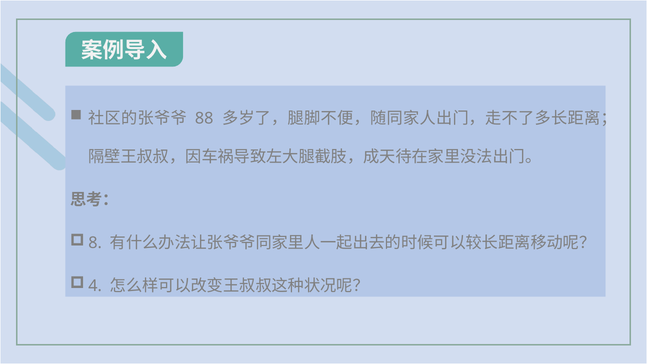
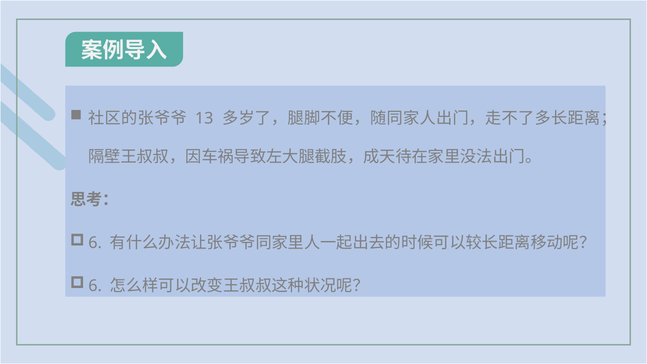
88: 88 -> 13
8 at (95, 243): 8 -> 6
4 at (95, 286): 4 -> 6
